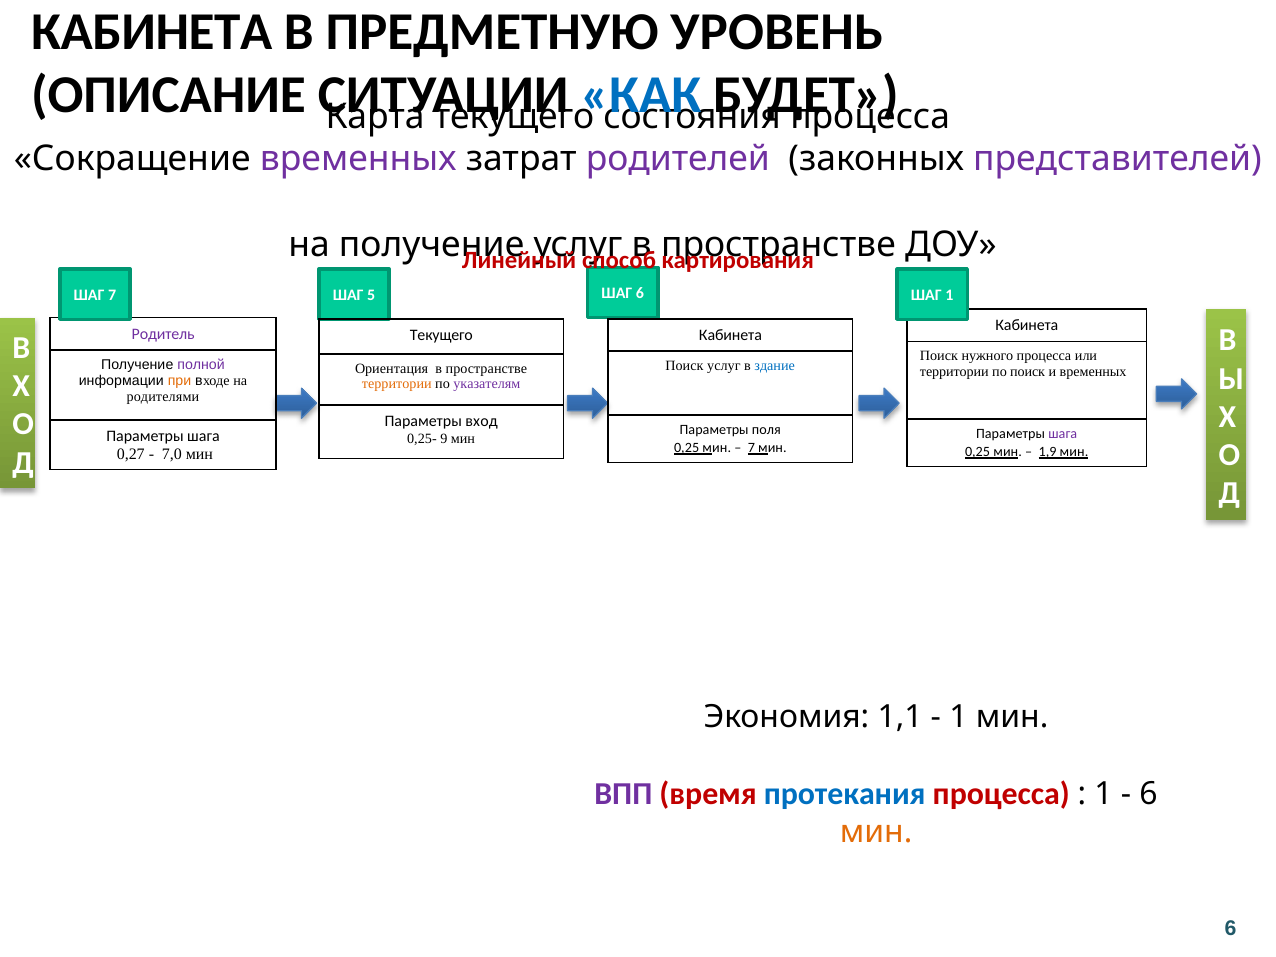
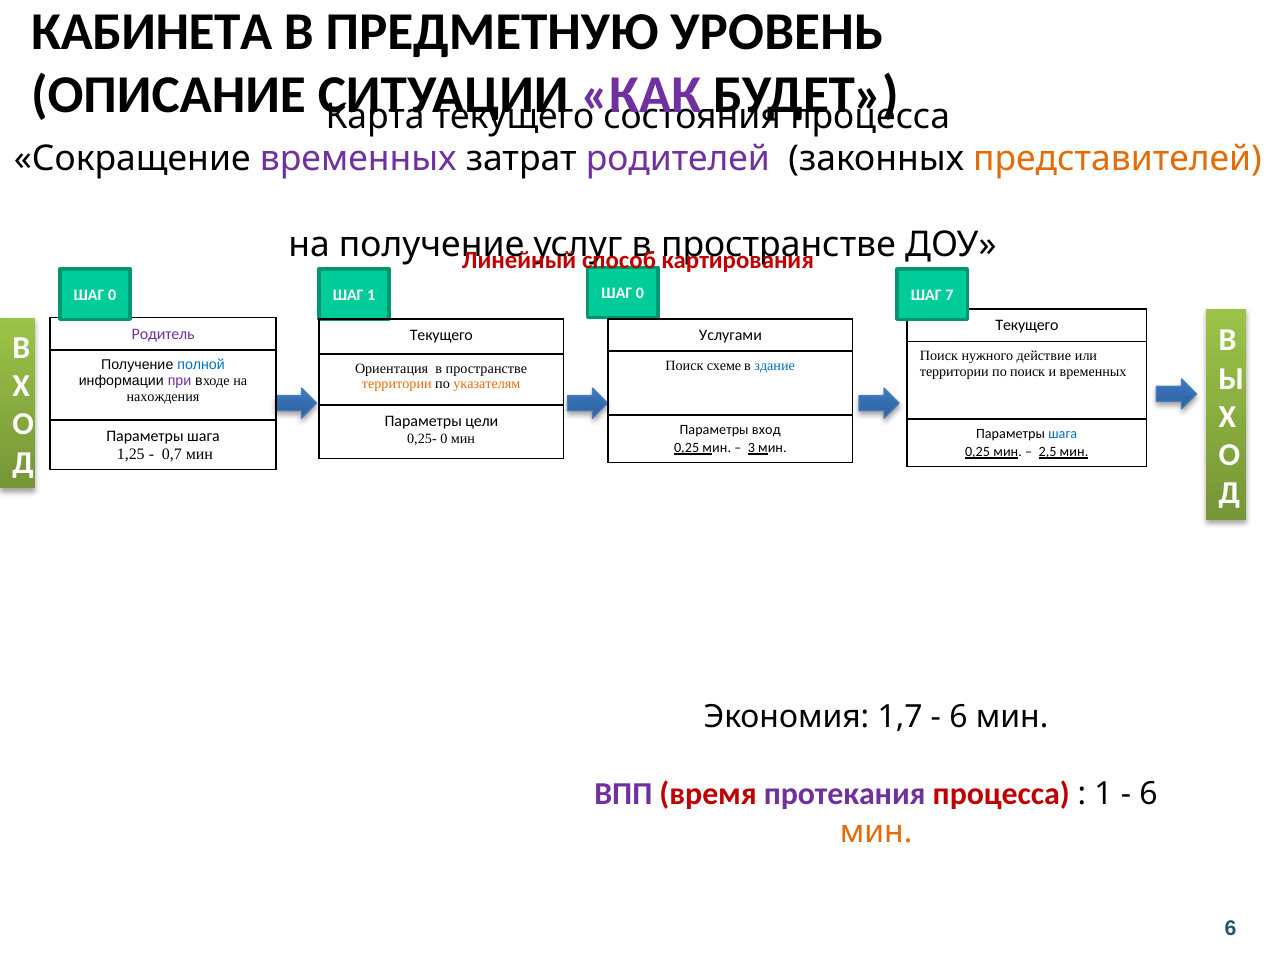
КАК colour: blue -> purple
представителей colour: purple -> orange
6 at (640, 294): 6 -> 0
7 at (112, 295): 7 -> 0
ШАГ 5: 5 -> 1
ШАГ 1: 1 -> 7
Кабинета at (1027, 325): Кабинета -> Текущего
Кабинета at (730, 335): Кабинета -> Услугами
нужного процесса: процесса -> действие
полной colour: purple -> blue
Поиск услуг: услуг -> схеме
при colour: orange -> purple
указателям colour: purple -> orange
родителями: родителями -> нахождения
вход: вход -> цели
поля: поля -> вход
шага at (1063, 434) colour: purple -> blue
0,25- 9: 9 -> 0
7 at (751, 448): 7 -> 3
1,9: 1,9 -> 2,5
0,27: 0,27 -> 1,25
7,0: 7,0 -> 0,7
1,1: 1,1 -> 1,7
1 at (959, 717): 1 -> 6
протекания colour: blue -> purple
